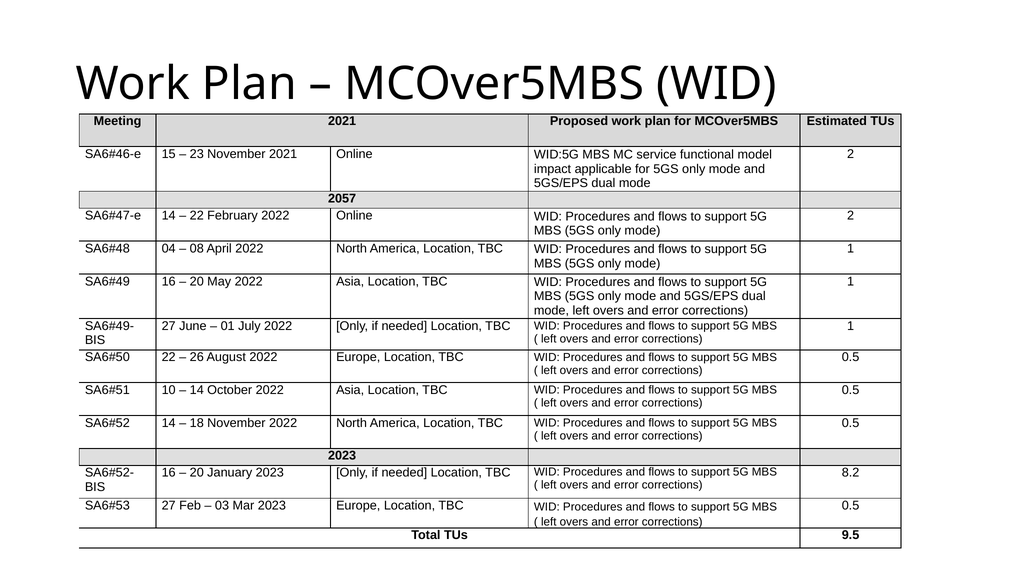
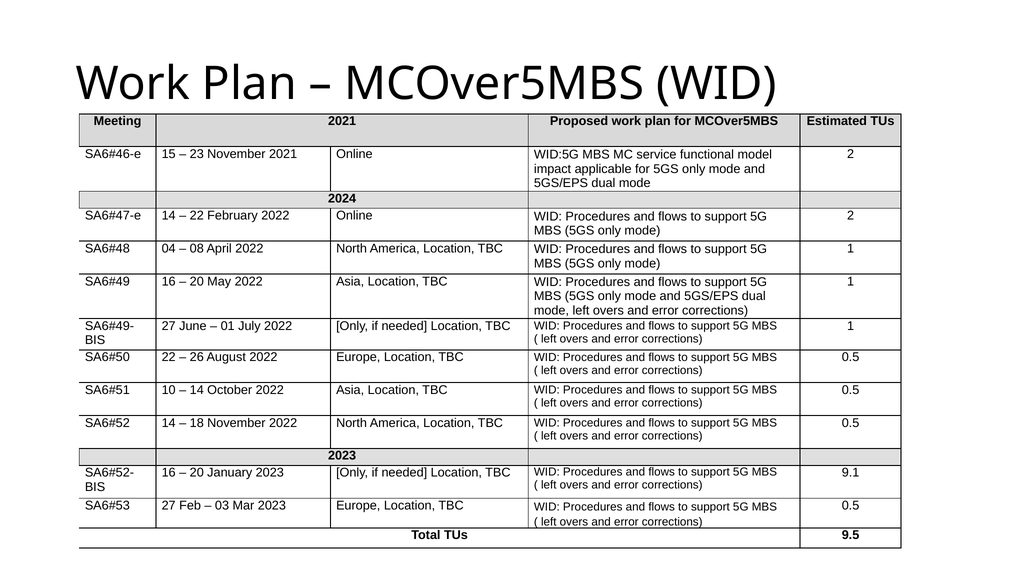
2057: 2057 -> 2024
8.2: 8.2 -> 9.1
